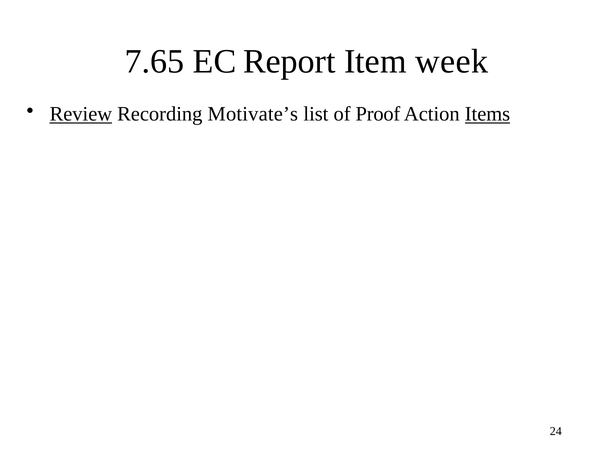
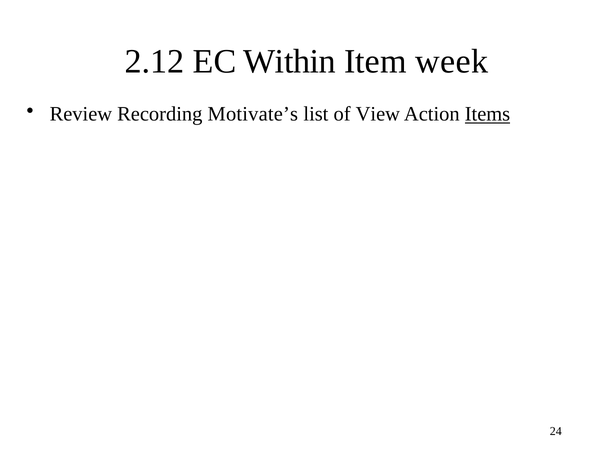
7.65: 7.65 -> 2.12
Report: Report -> Within
Review underline: present -> none
Proof: Proof -> View
